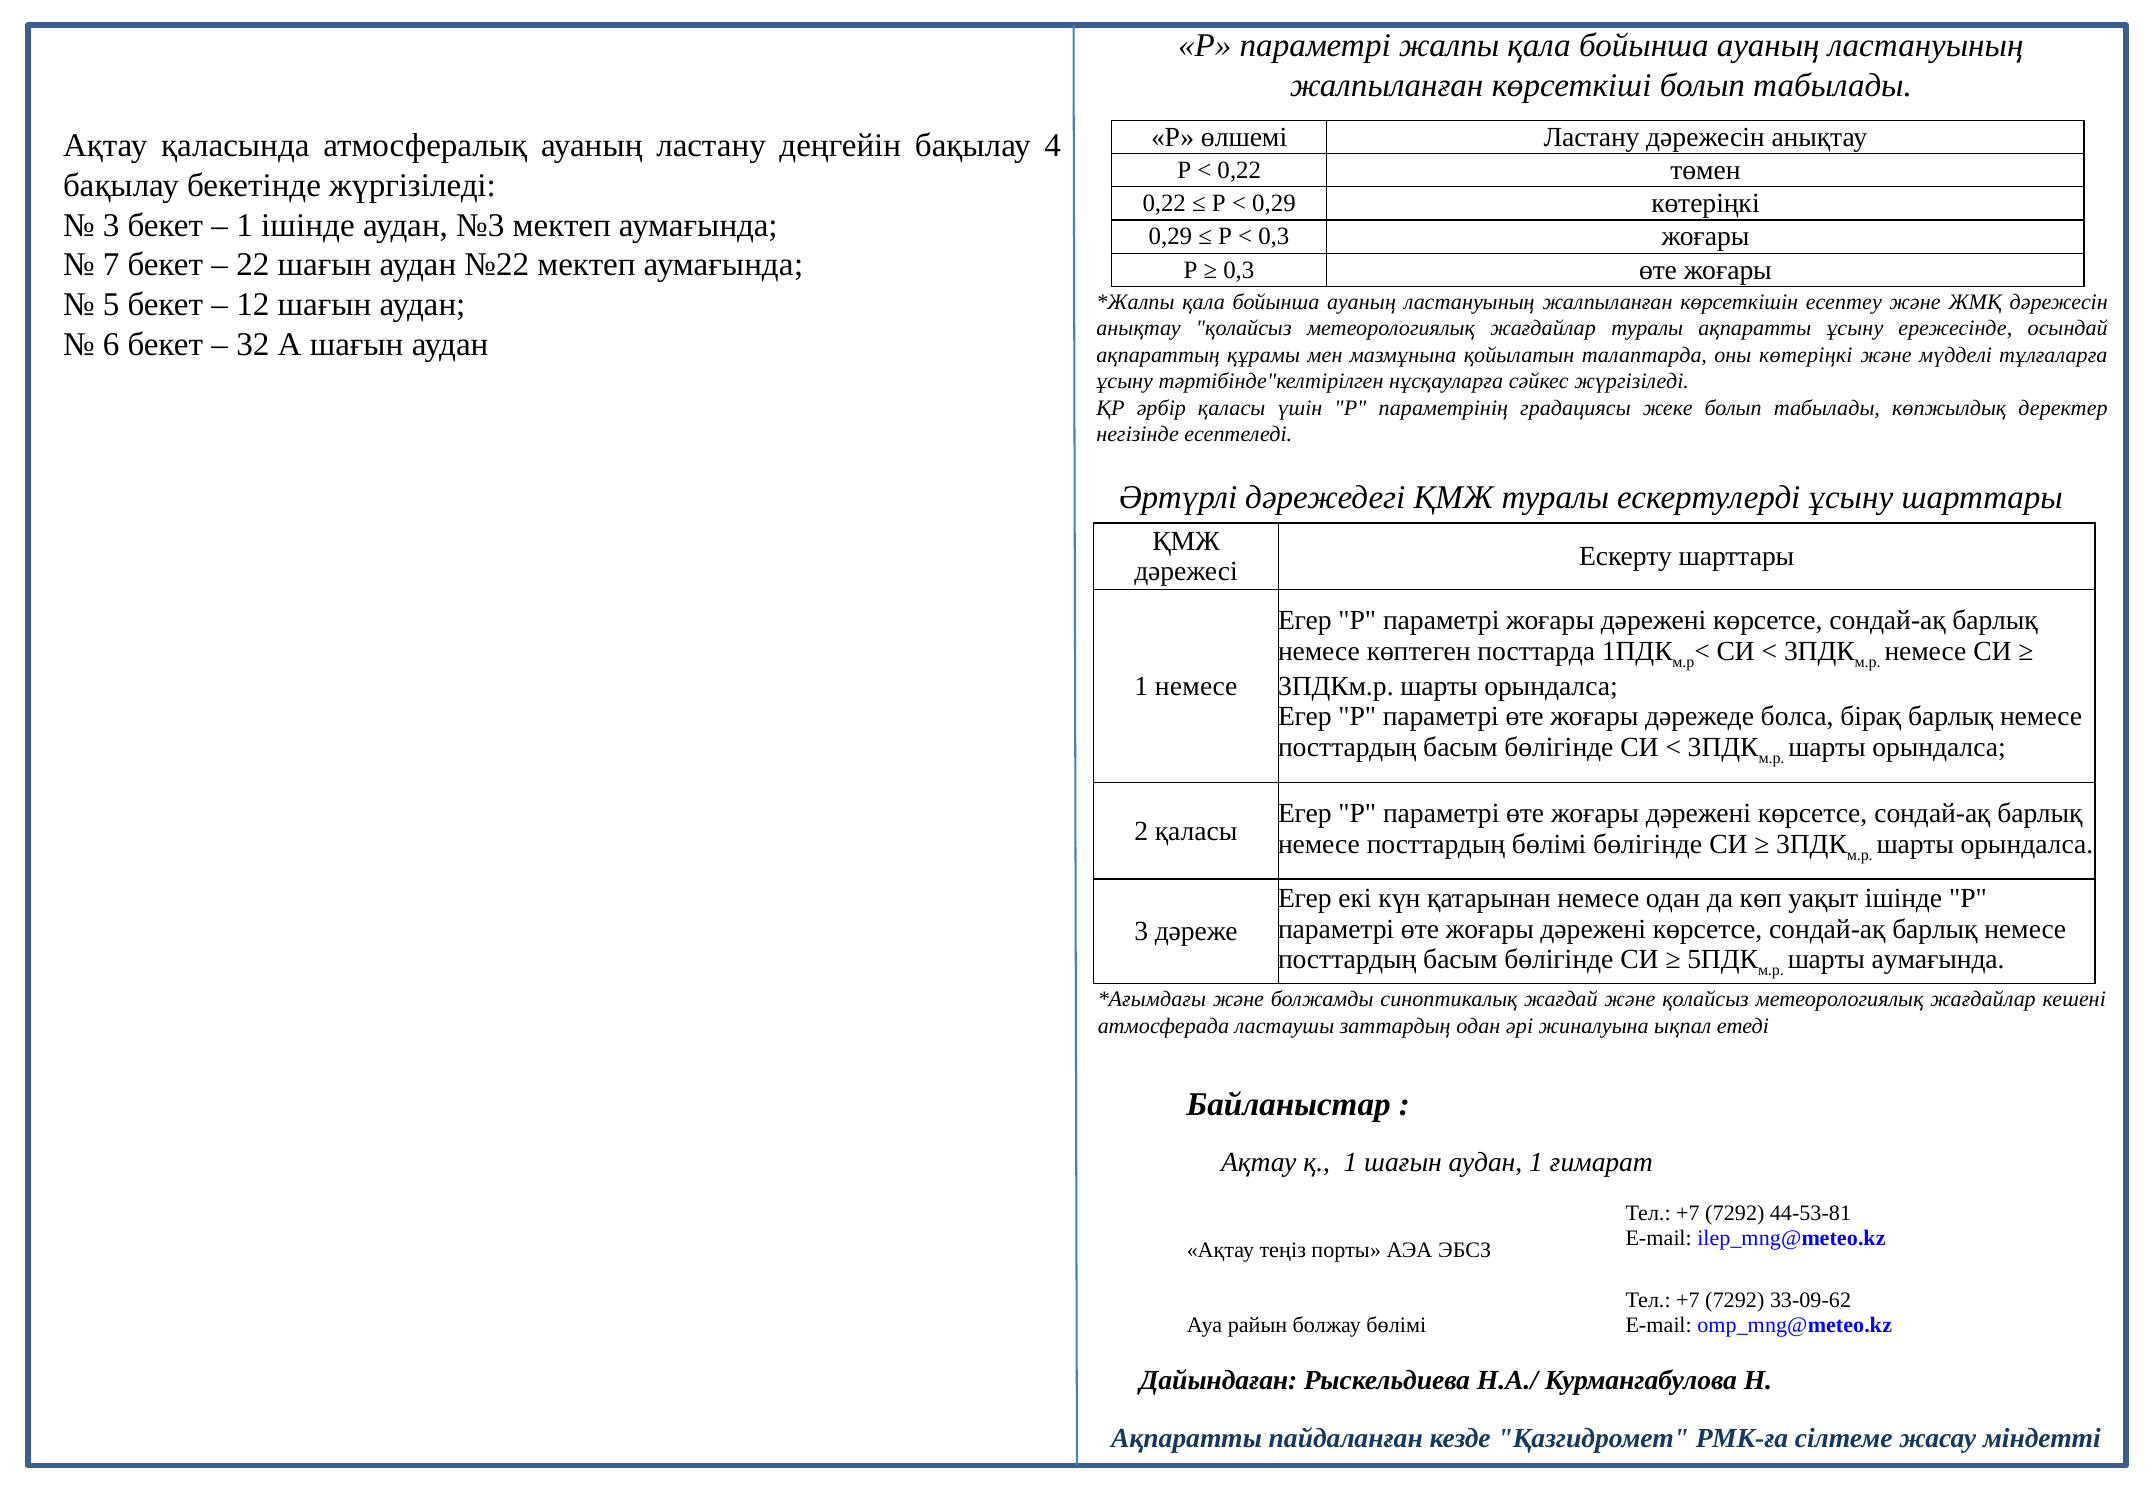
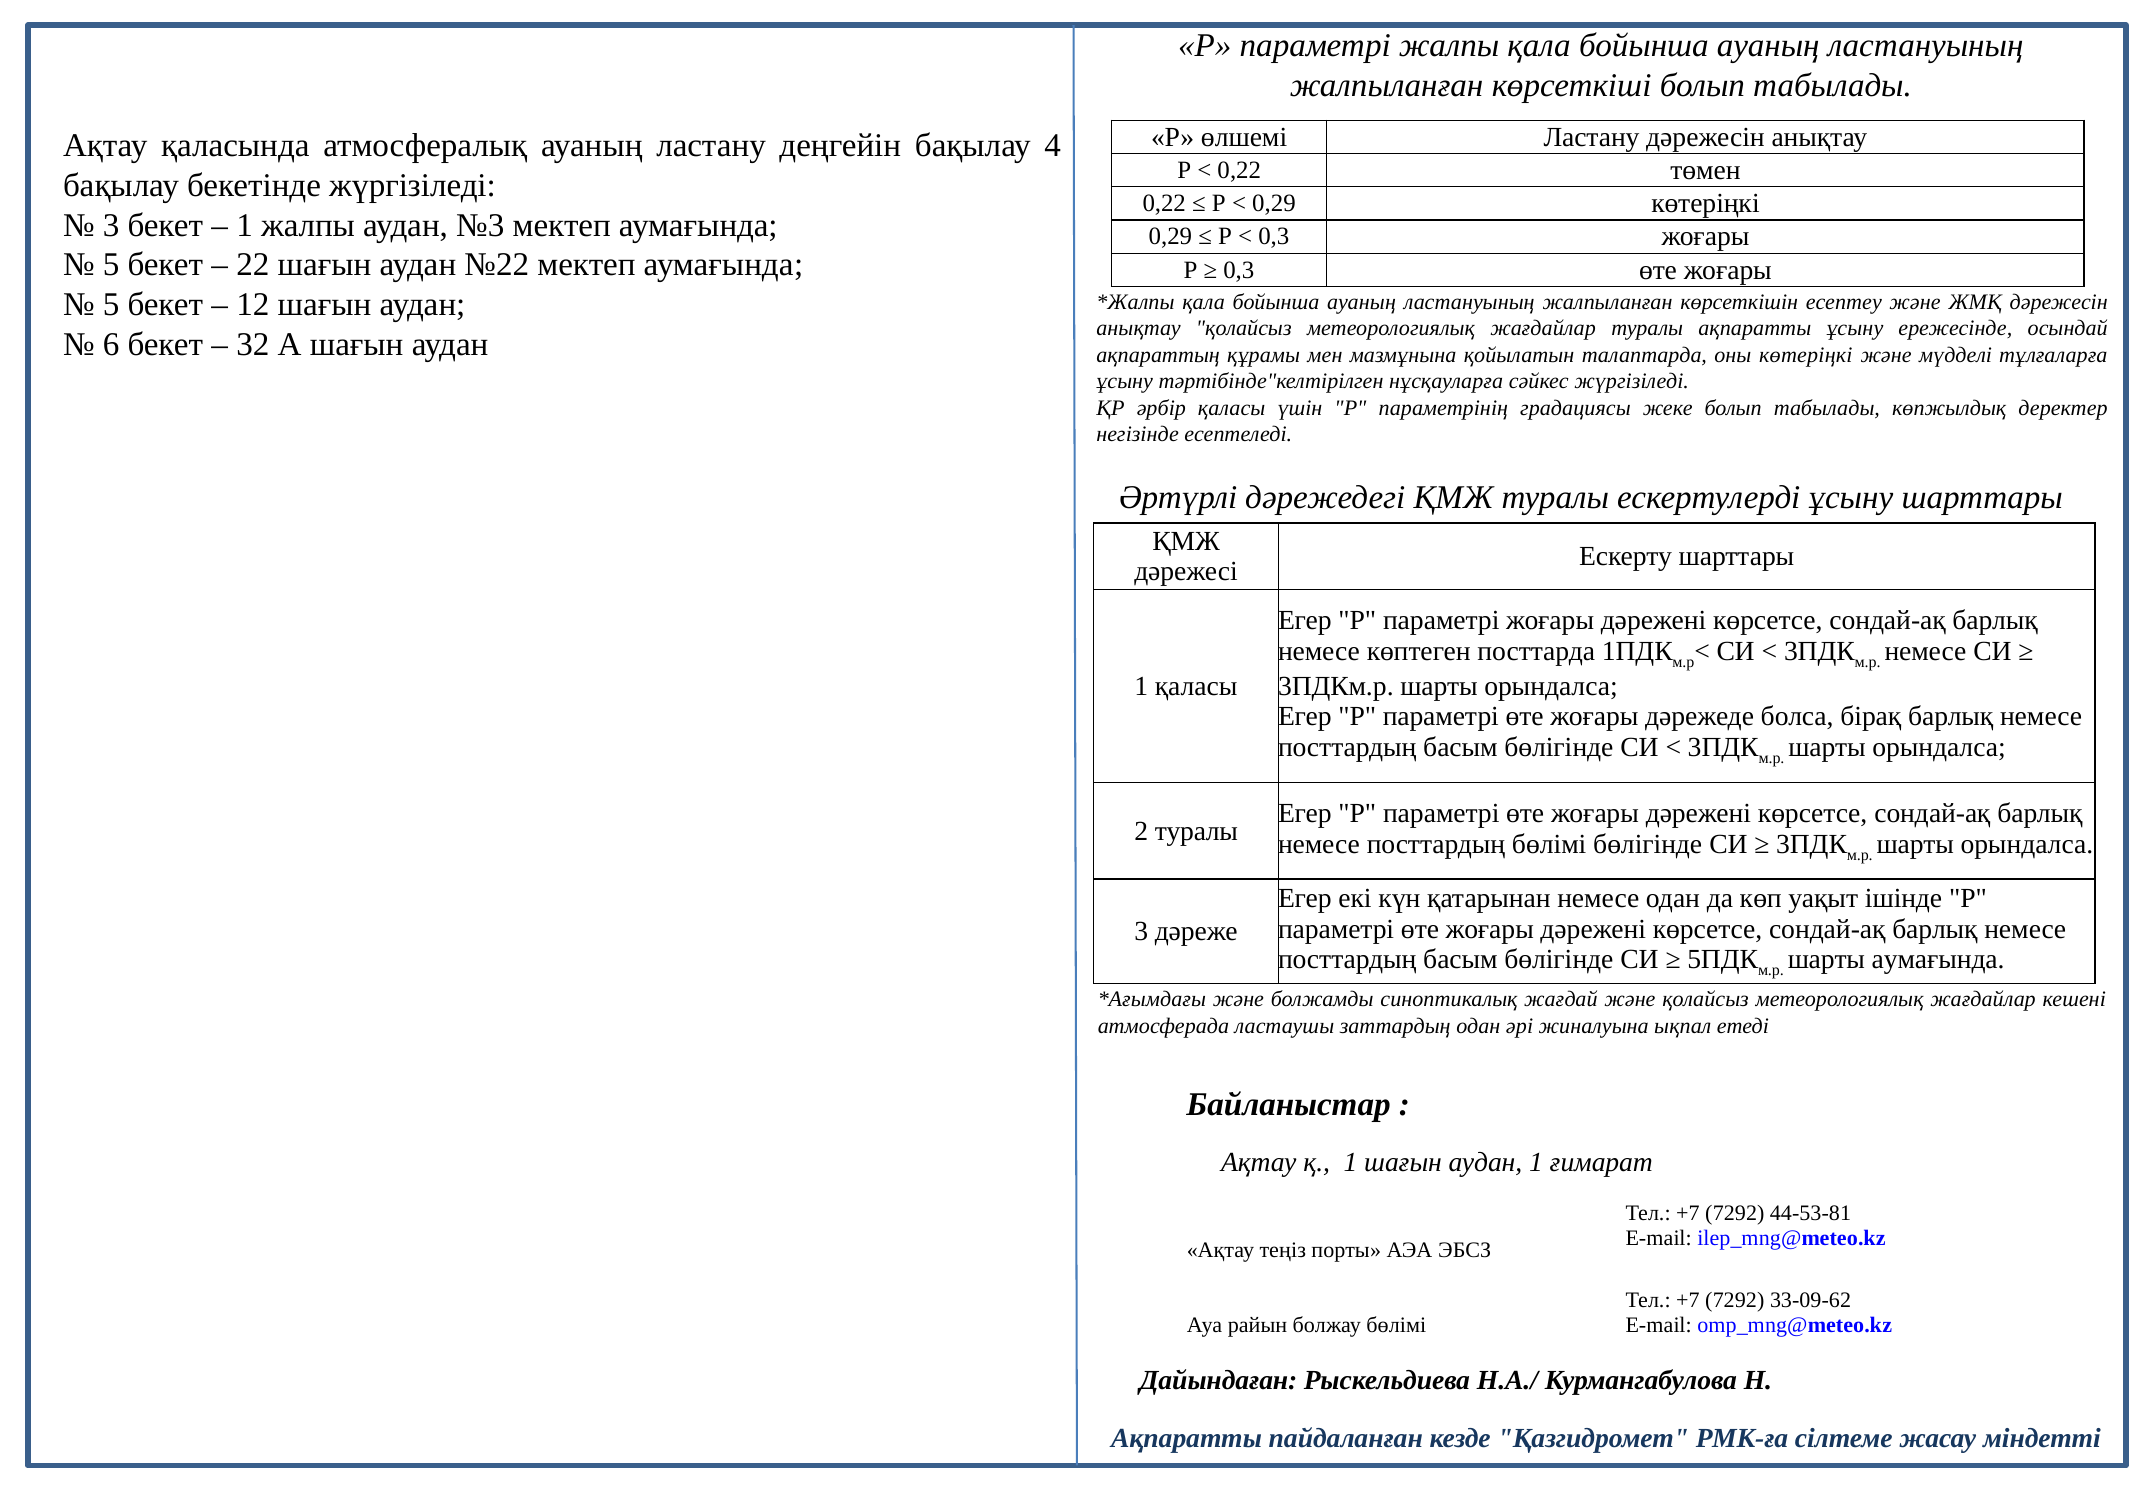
1 ішінде: ішінде -> жалпы
7 at (111, 265): 7 -> 5
1 немесе: немесе -> қаласы
2 қаласы: қаласы -> туралы
